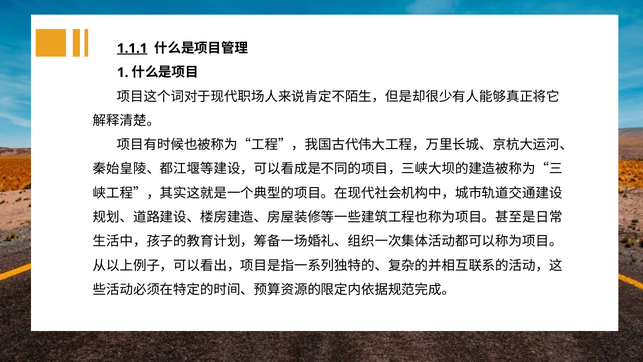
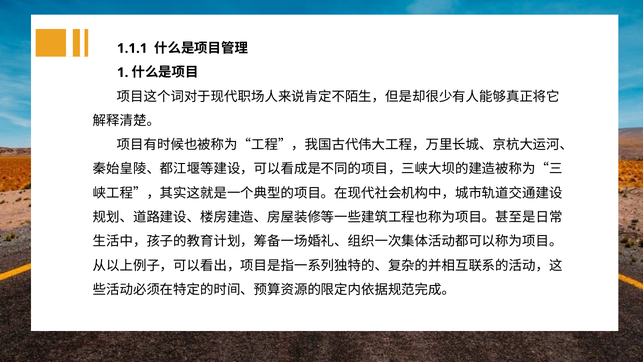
1.1.1 underline: present -> none
